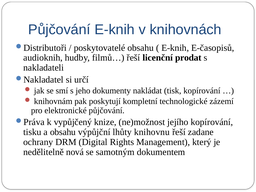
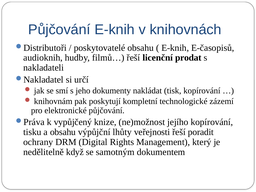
knihovnu: knihovnu -> veřejnosti
zadane: zadane -> poradit
nová: nová -> když
